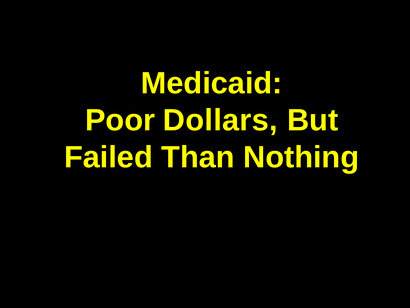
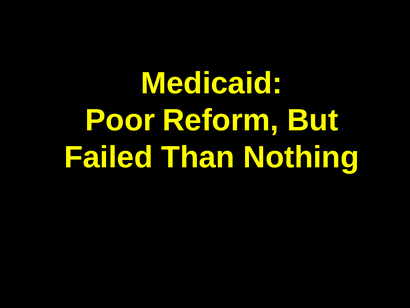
Dollars: Dollars -> Reform
